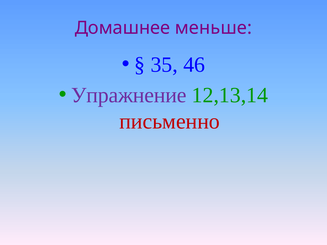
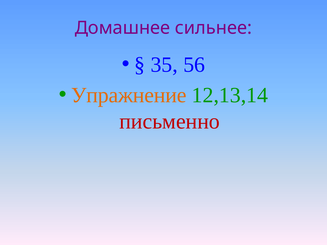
меньше: меньше -> сильнее
46: 46 -> 56
Упражнение colour: purple -> orange
